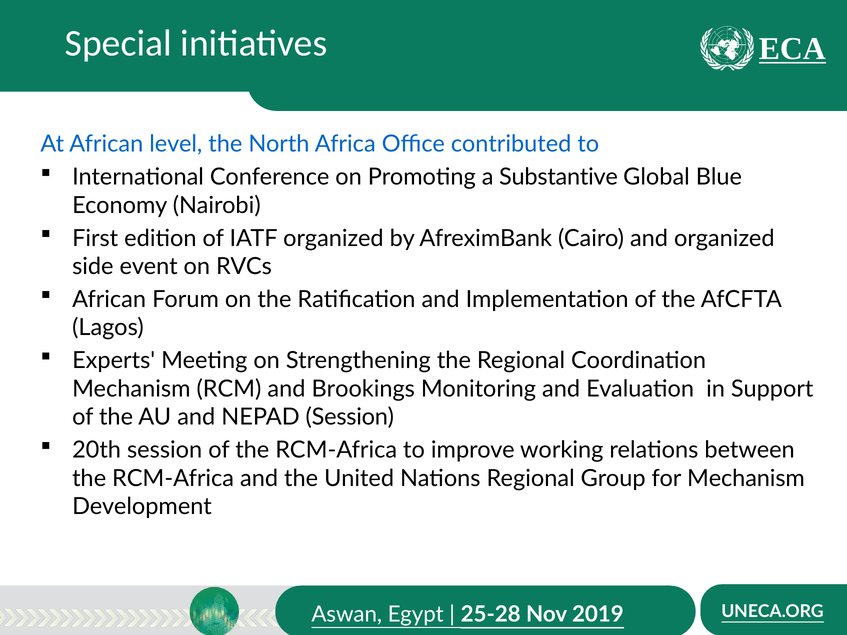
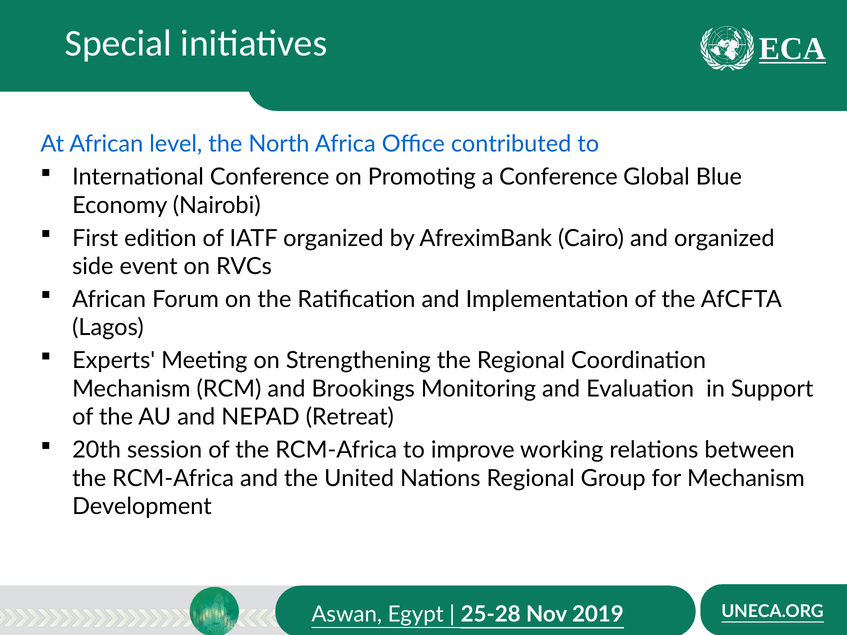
a Substantive: Substantive -> Conference
NEPAD Session: Session -> Retreat
